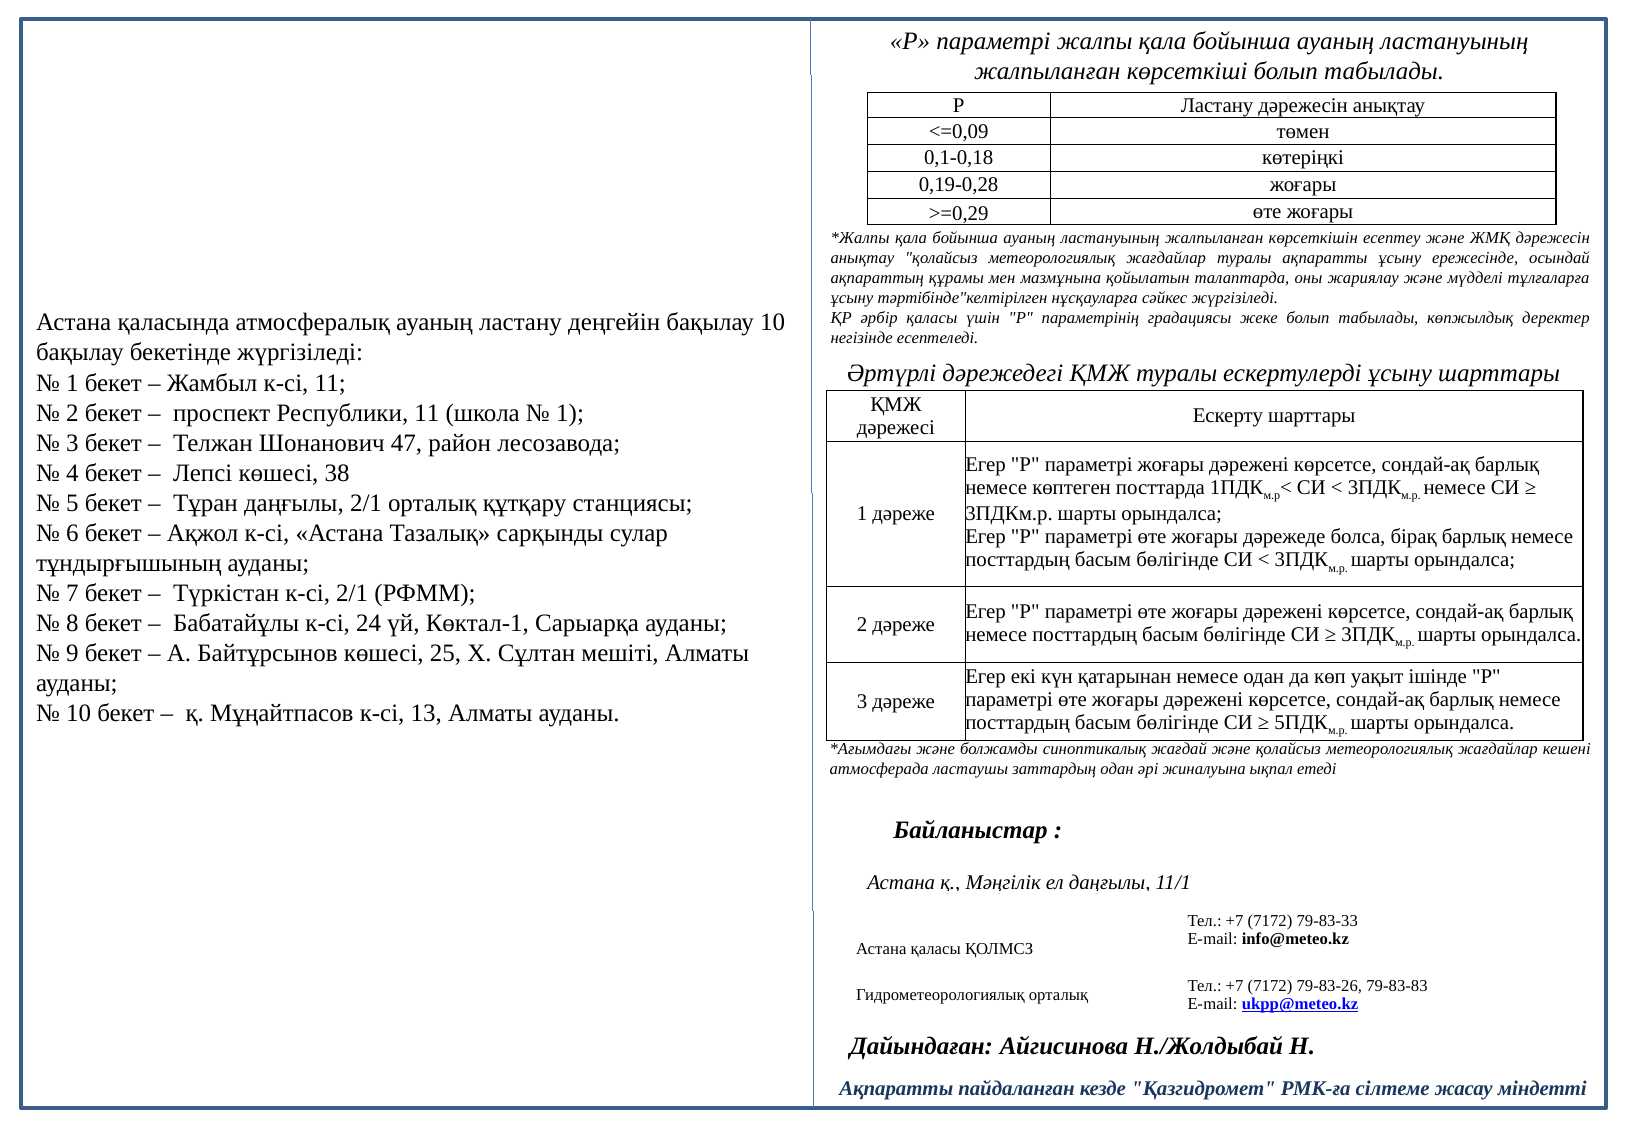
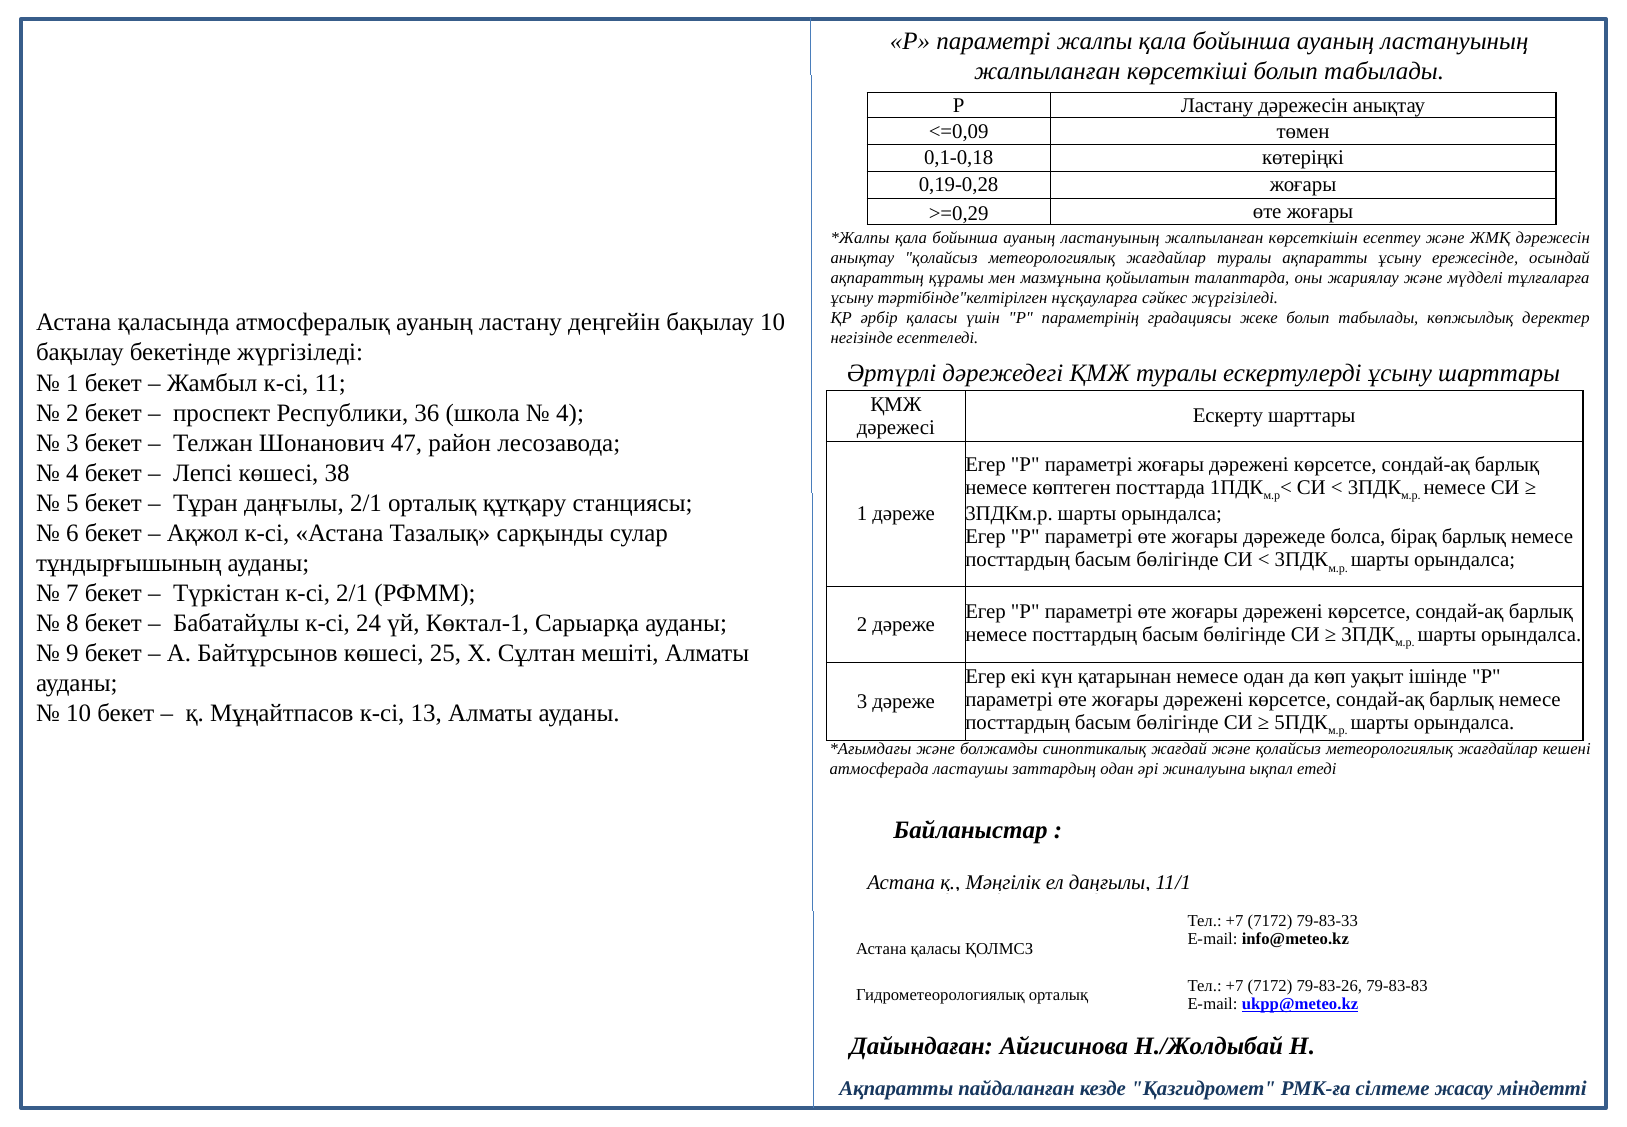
Республики 11: 11 -> 36
1 at (570, 413): 1 -> 4
